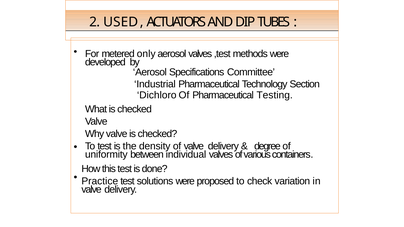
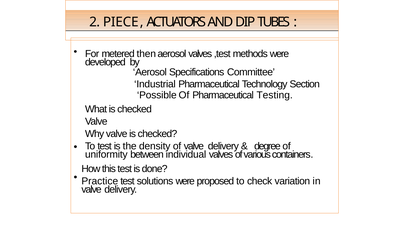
USED: USED -> PIECE
only: only -> then
Dichloro: Dichloro -> Possible
